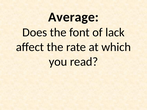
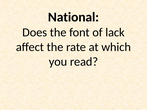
Average: Average -> National
